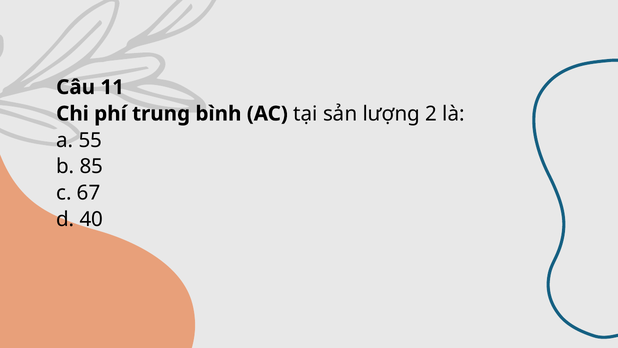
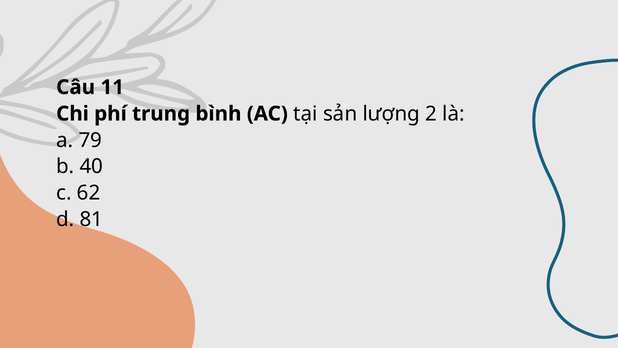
55: 55 -> 79
85: 85 -> 40
67: 67 -> 62
40: 40 -> 81
